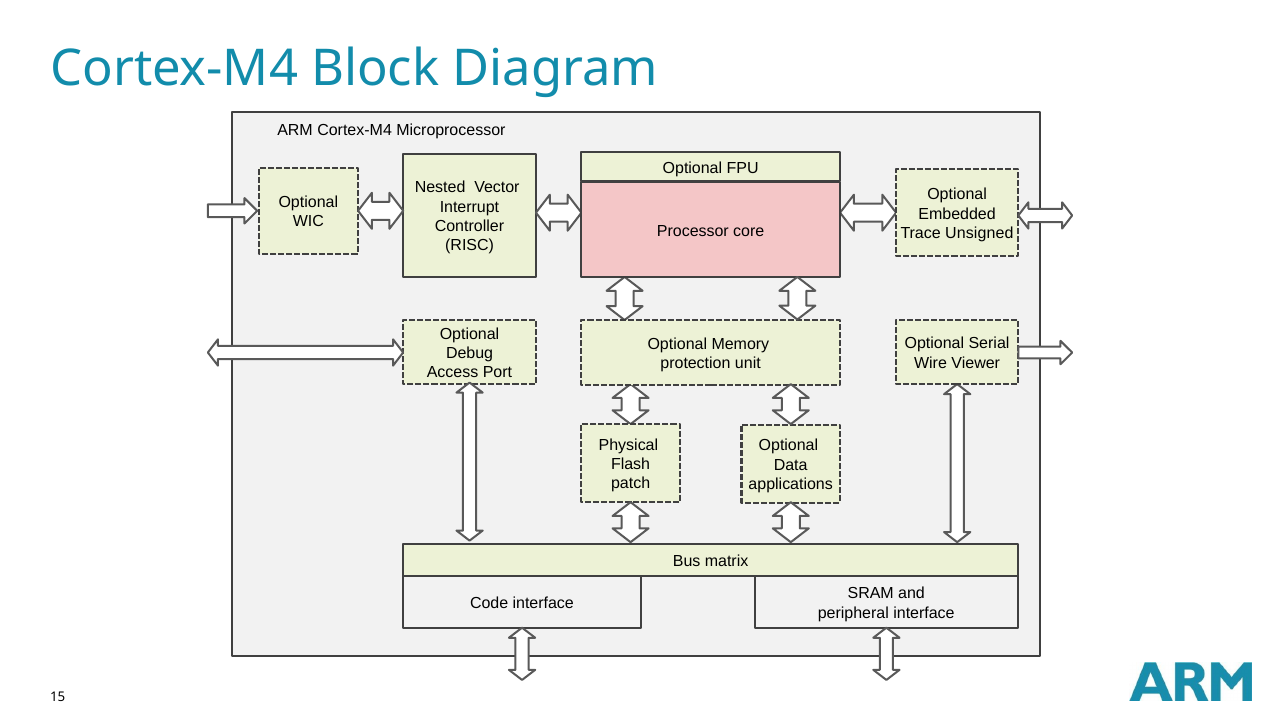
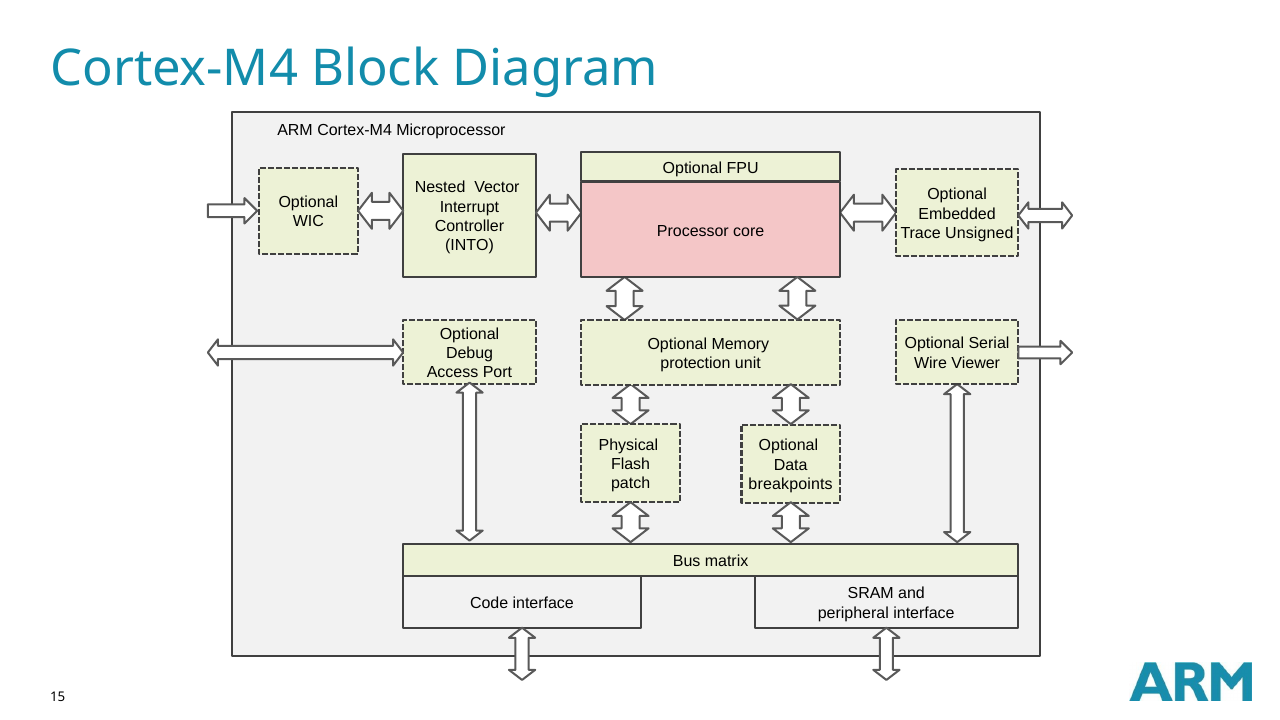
RISC: RISC -> INTO
applications: applications -> breakpoints
